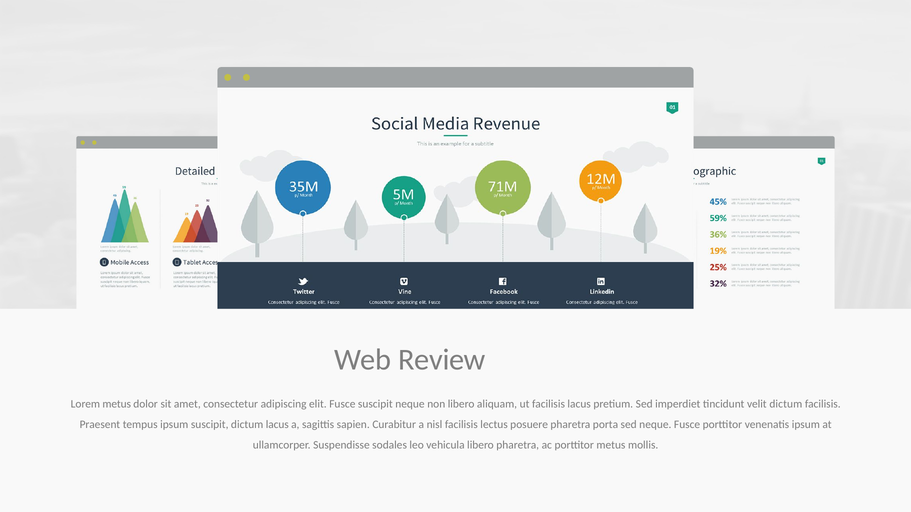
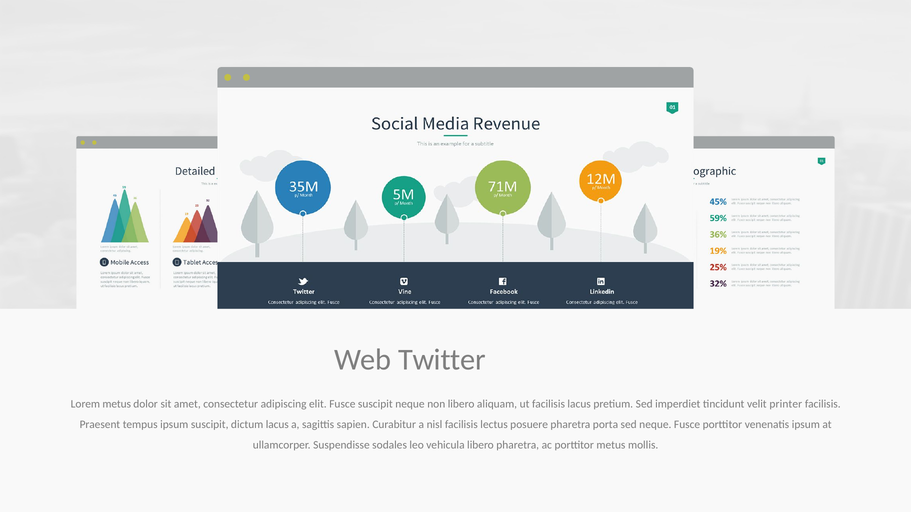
Review: Review -> Twitter
velit dictum: dictum -> printer
